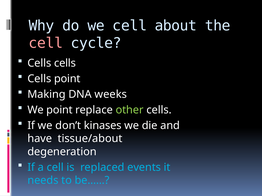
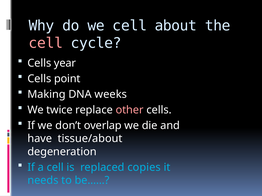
Cells cells: cells -> year
We point: point -> twice
other colour: light green -> pink
kinases: kinases -> overlap
events: events -> copies
